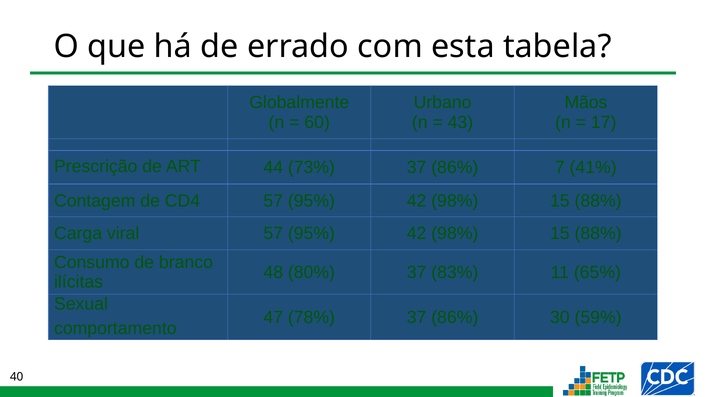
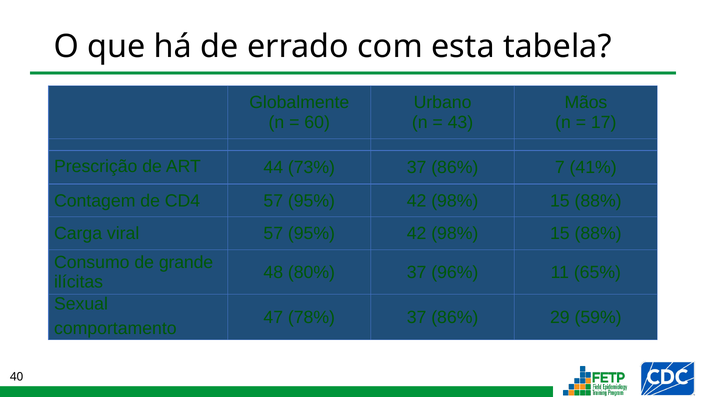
branco: branco -> grande
83%: 83% -> 96%
30: 30 -> 29
